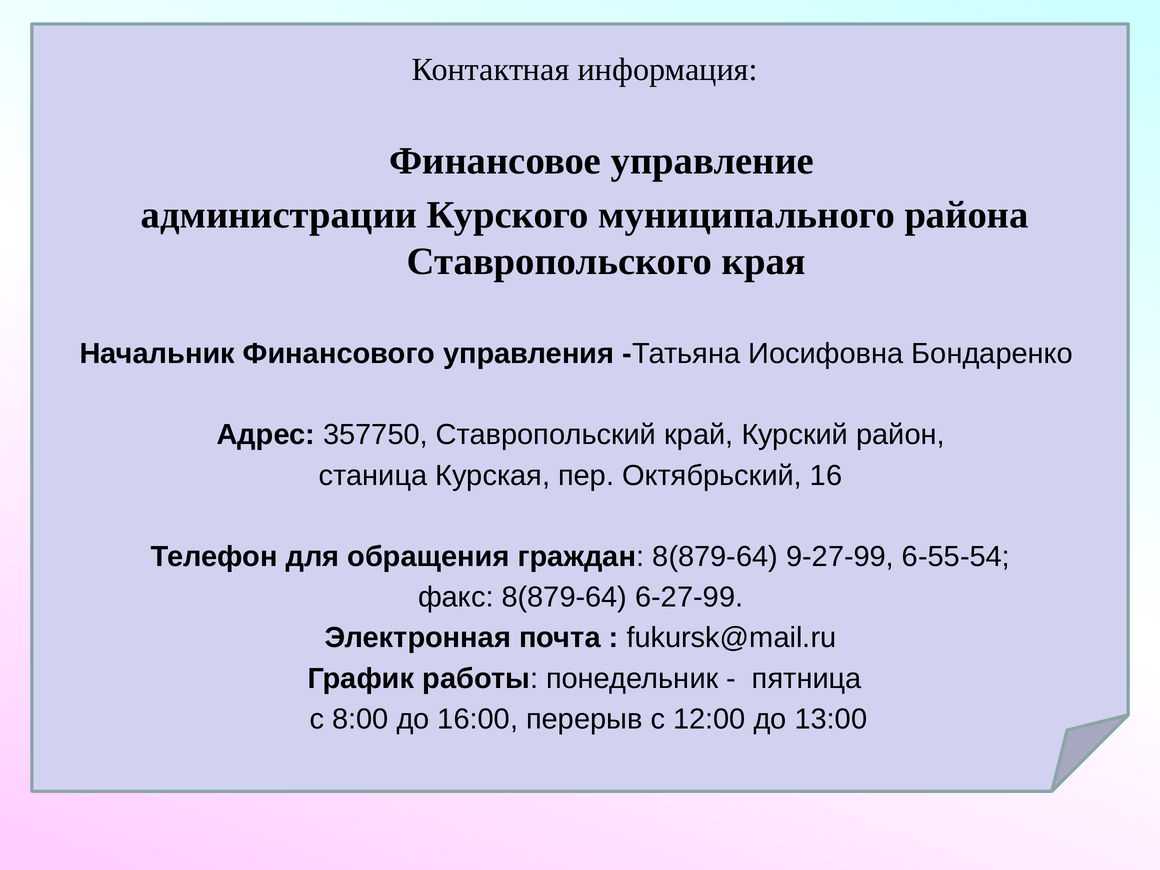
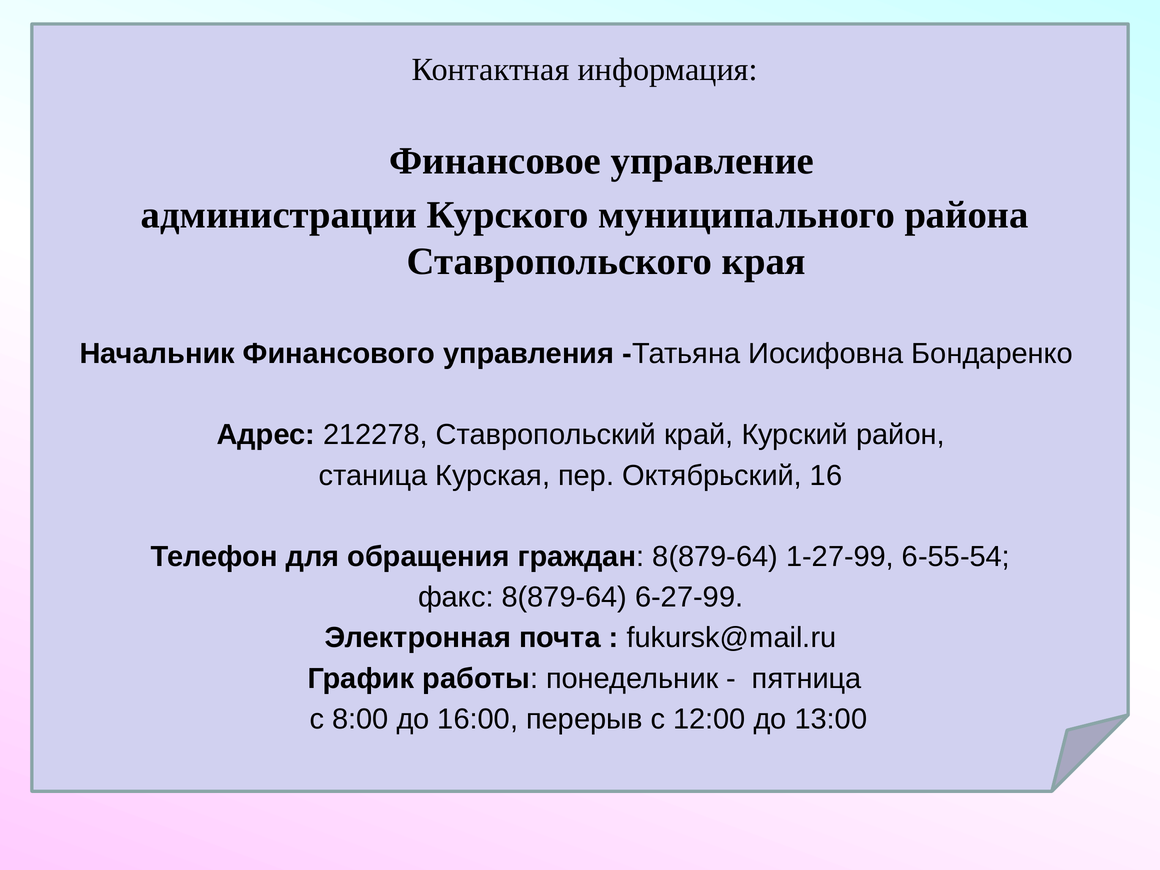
357750: 357750 -> 212278
9-27-99: 9-27-99 -> 1-27-99
